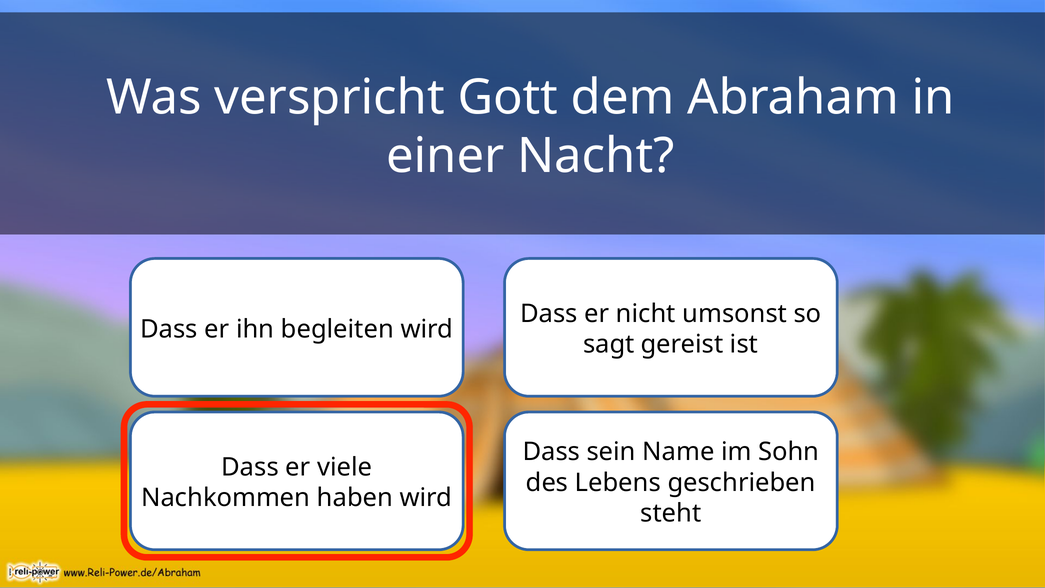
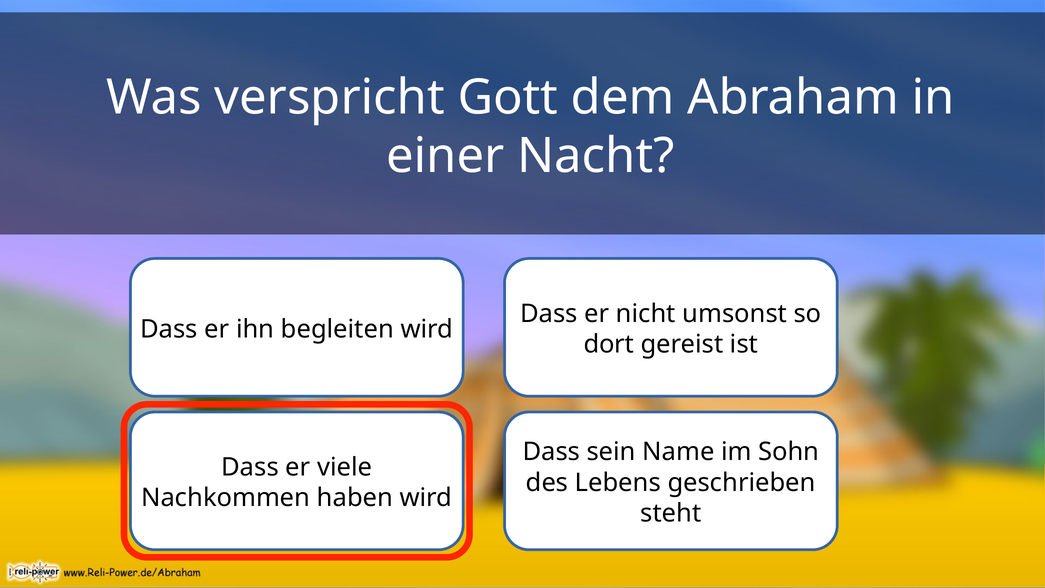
sagt: sagt -> dort
